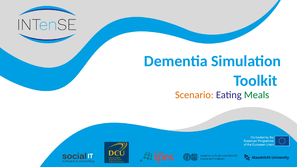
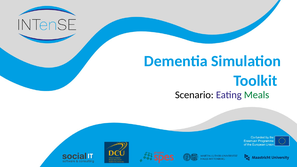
Scenario colour: orange -> black
